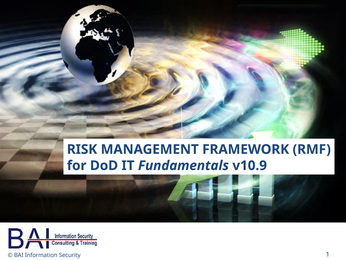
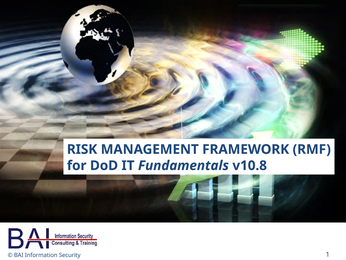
v10.9: v10.9 -> v10.8
